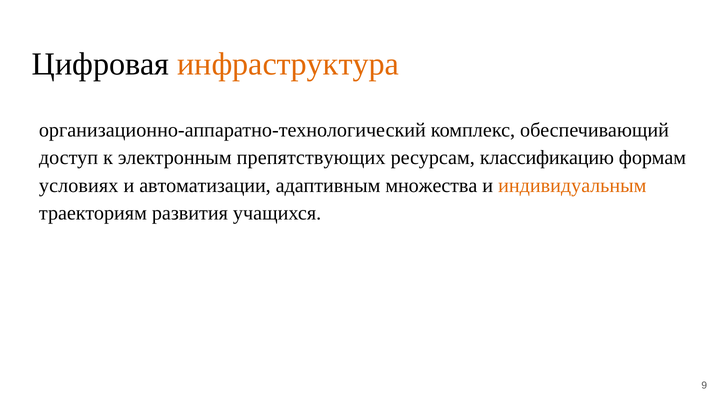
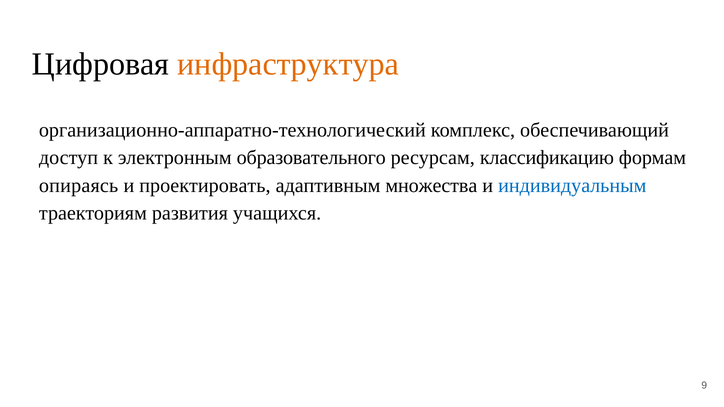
препятствующих: препятствующих -> образовательного
условиях: условиях -> опираясь
автоматизации: автоматизации -> проектировать
индивидуальным colour: orange -> blue
